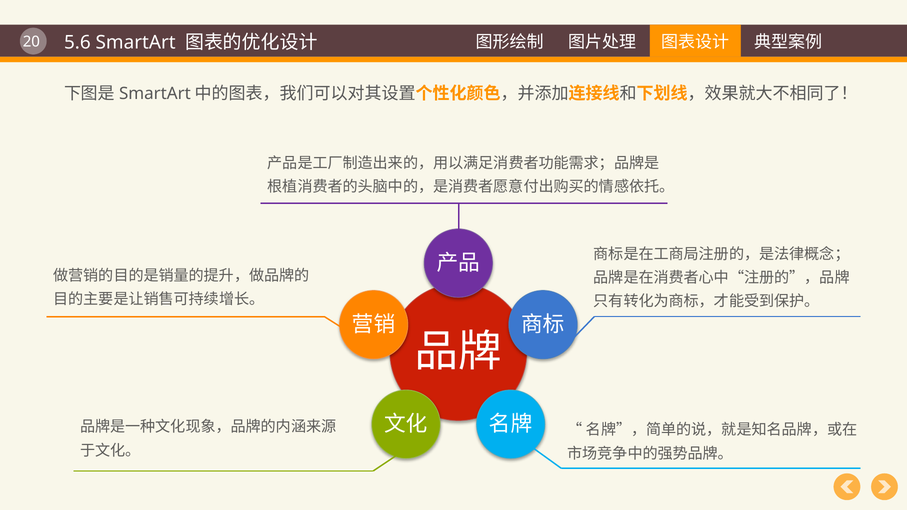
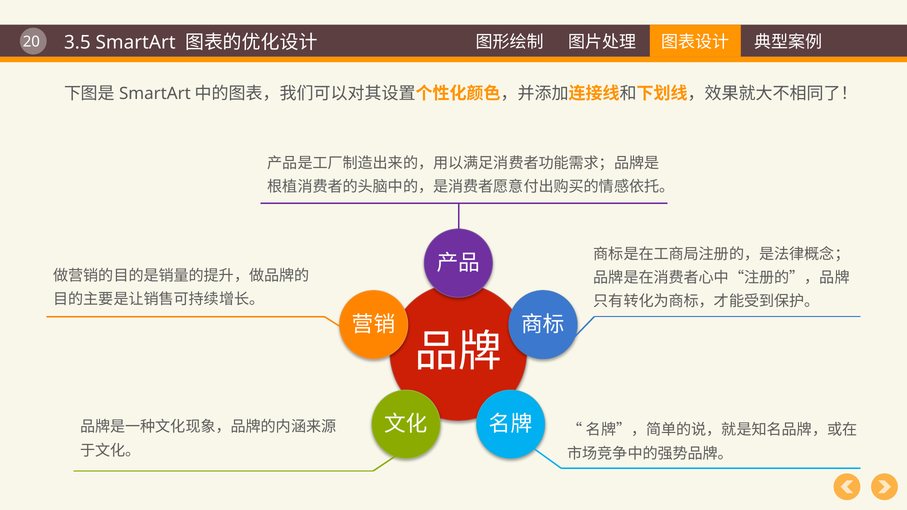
5.6: 5.6 -> 3.5
